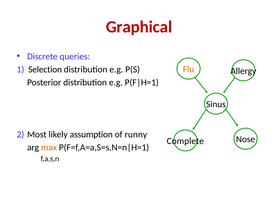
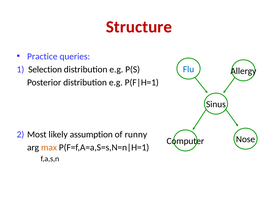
Graphical: Graphical -> Structure
Discrete: Discrete -> Practice
Flu colour: orange -> blue
Complete: Complete -> Computer
